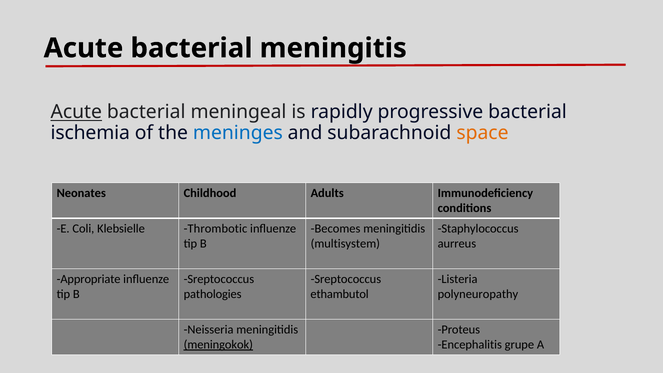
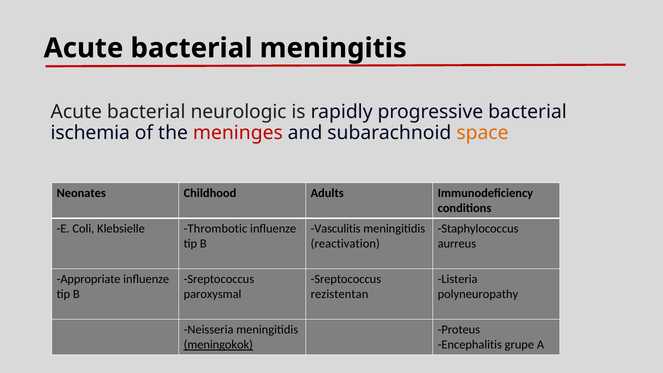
Acute at (76, 112) underline: present -> none
meningeal: meningeal -> neurologic
meninges colour: blue -> red
Becomes: Becomes -> Vasculitis
multisystem: multisystem -> reactivation
pathologies: pathologies -> paroxysmal
ethambutol: ethambutol -> rezistentan
